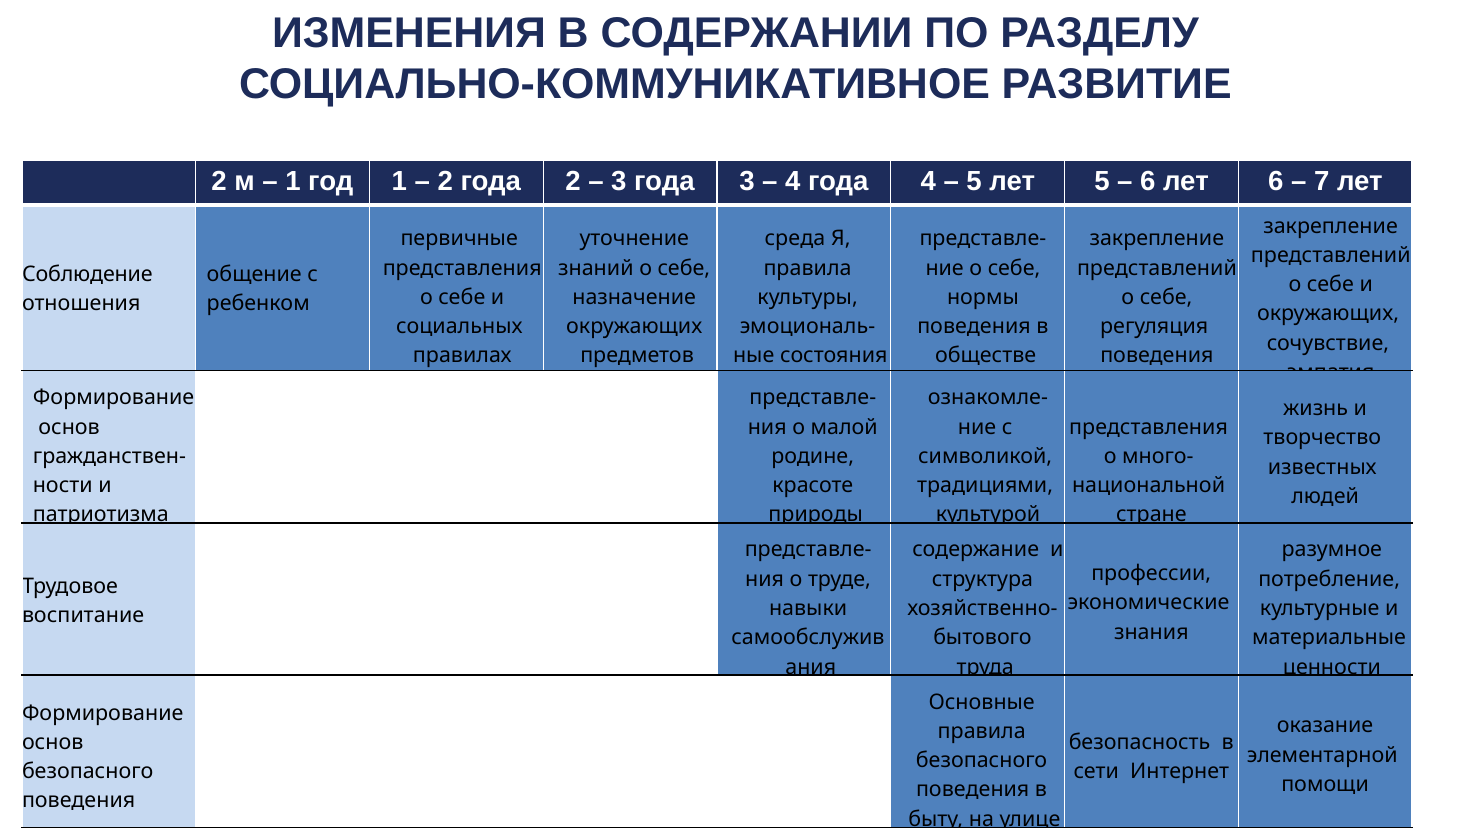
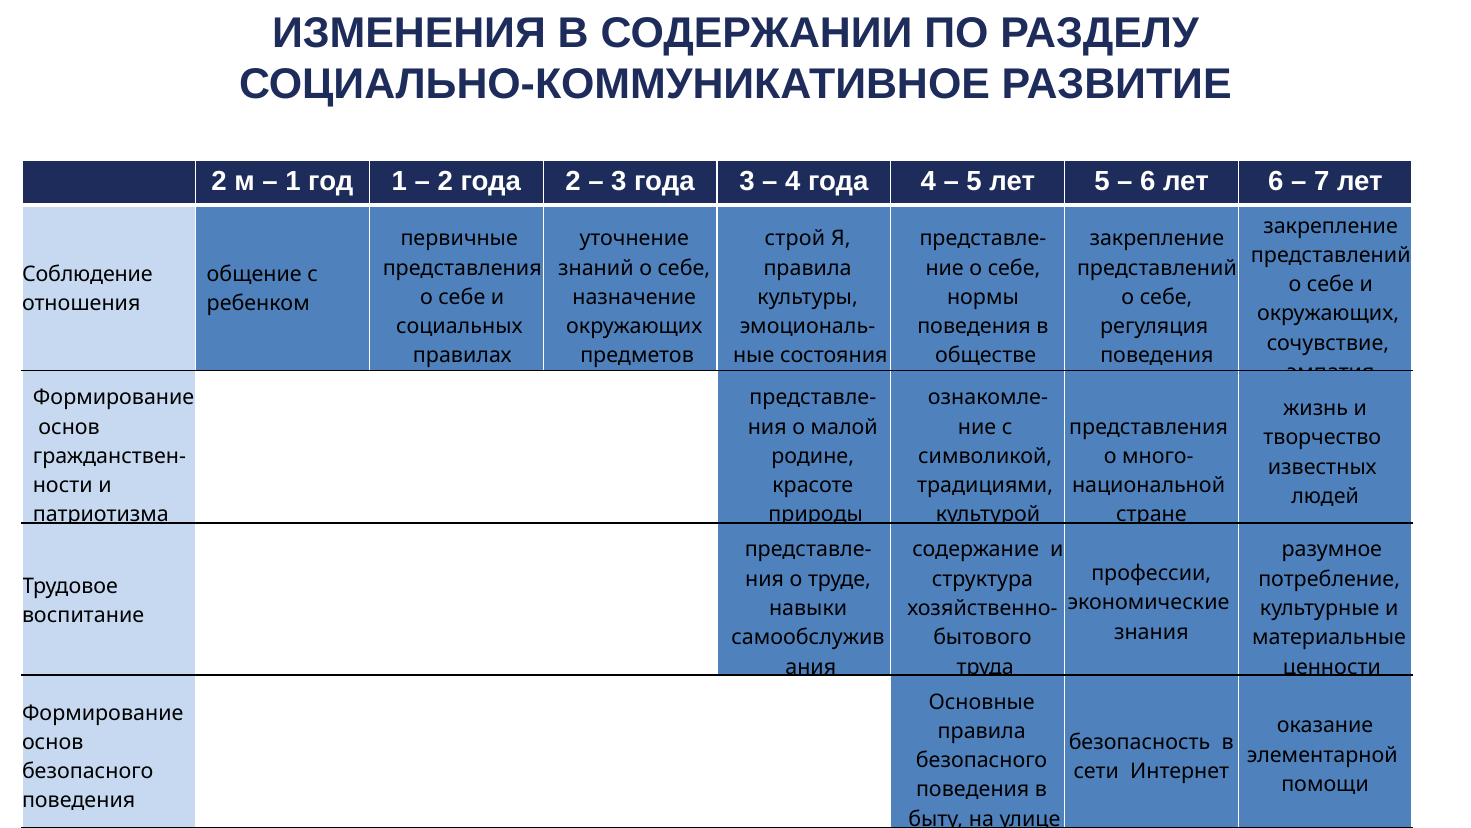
среда: среда -> строй
